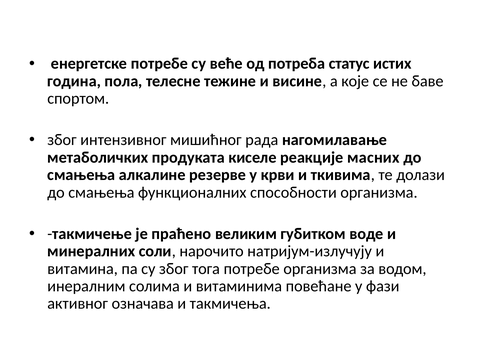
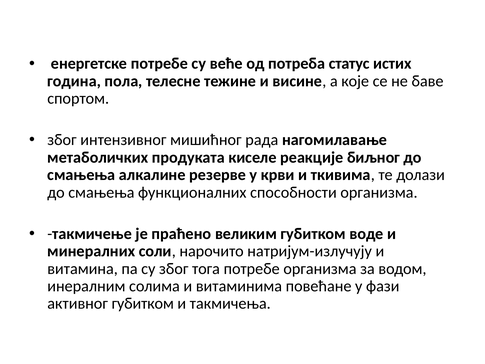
масних: масних -> биљног
активног означава: означава -> губитком
